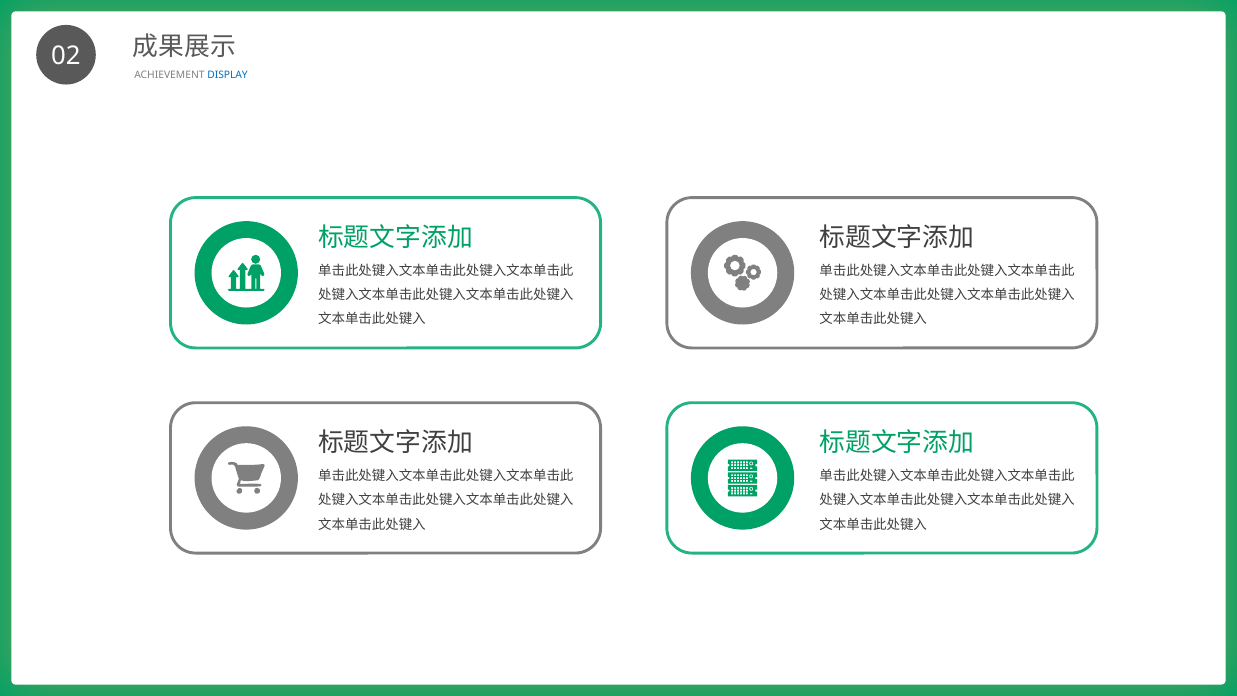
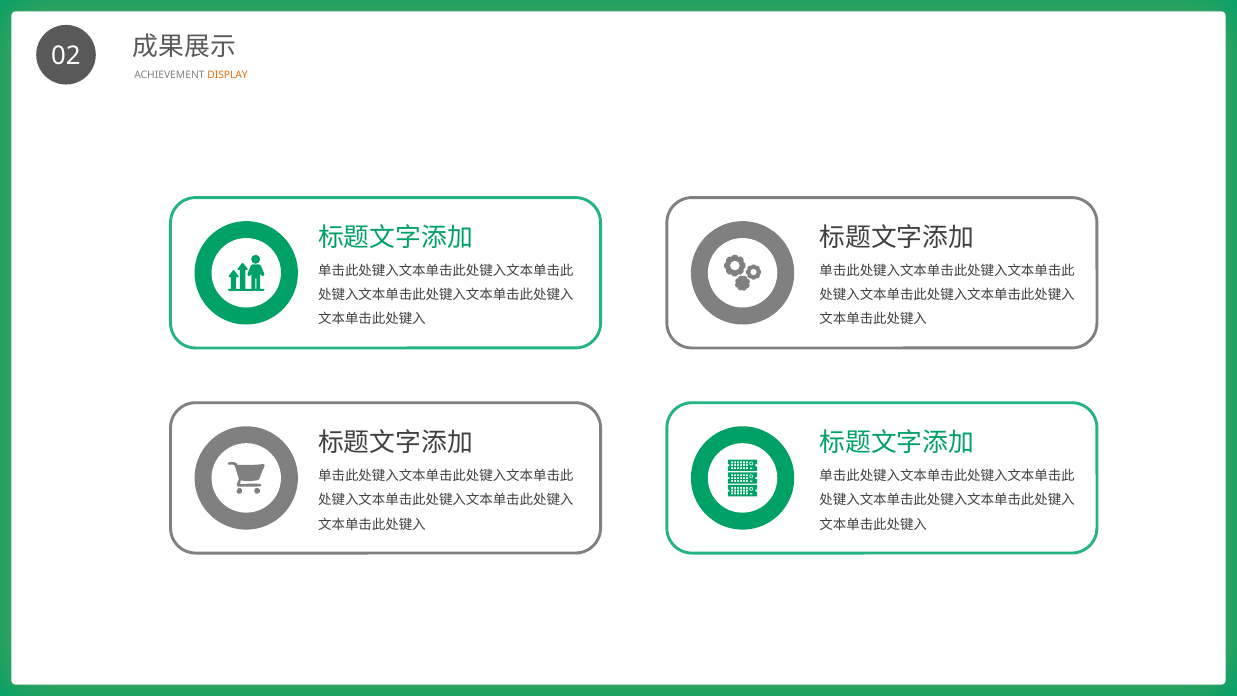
DISPLAY colour: blue -> orange
